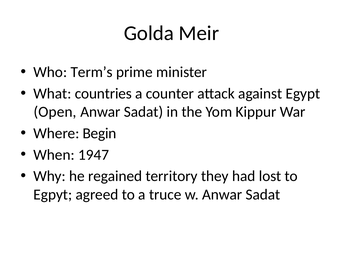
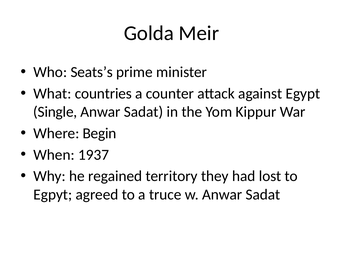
Term’s: Term’s -> Seats’s
Open: Open -> Single
1947: 1947 -> 1937
